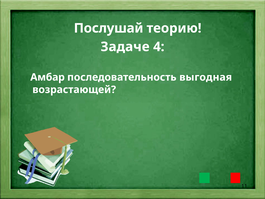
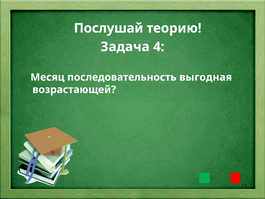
Задаче: Задаче -> Задача
Амбар: Амбар -> Месяц
